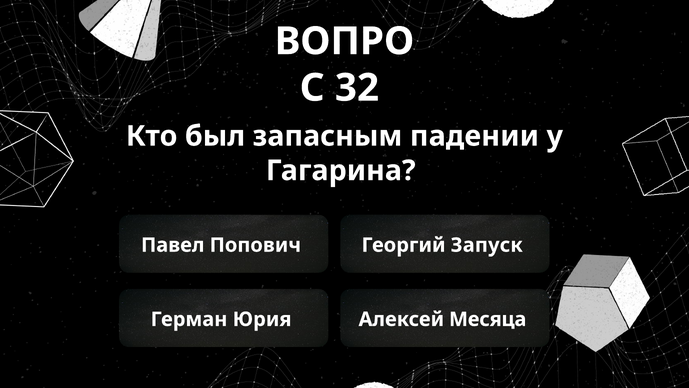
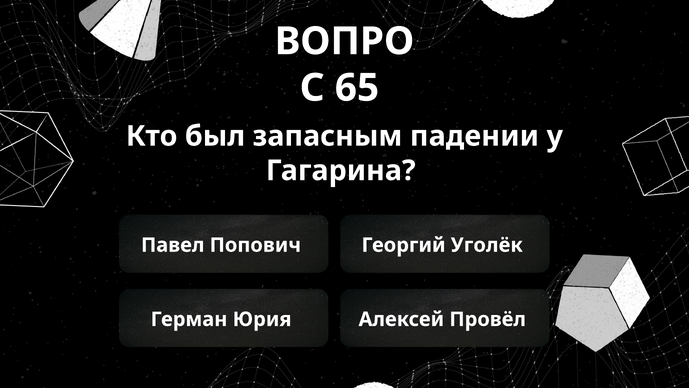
32: 32 -> 65
Запуск: Запуск -> Уголёк
Месяца: Месяца -> Провёл
